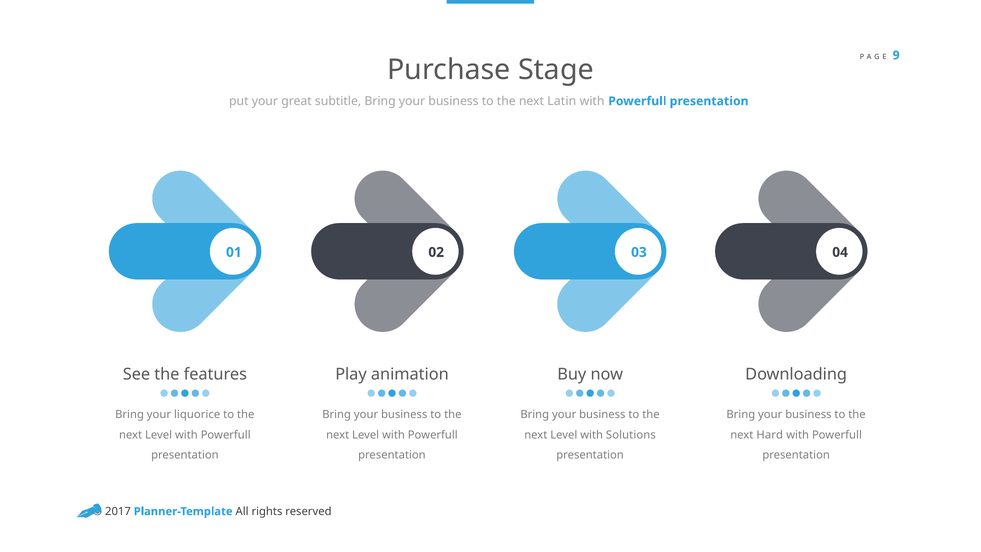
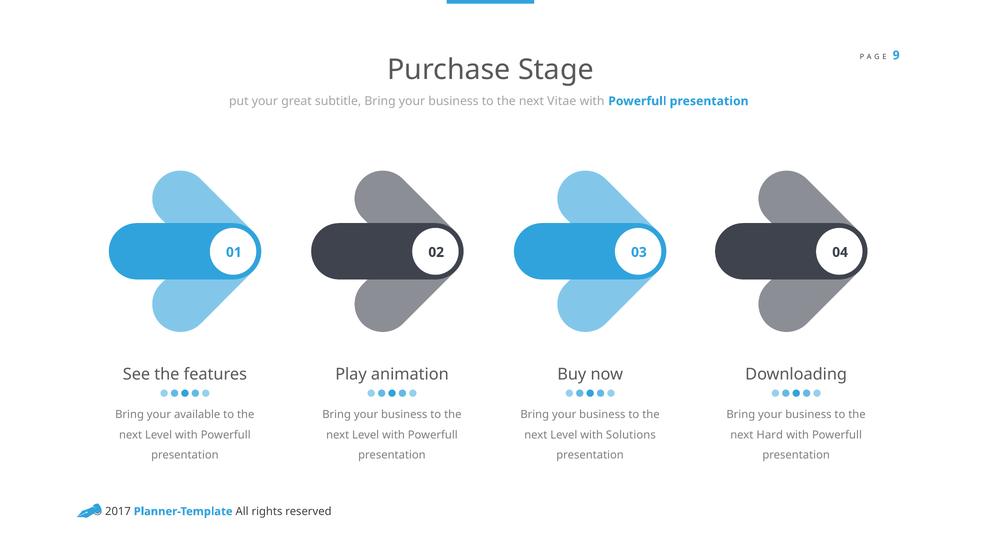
Latin: Latin -> Vitae
liquorice: liquorice -> available
